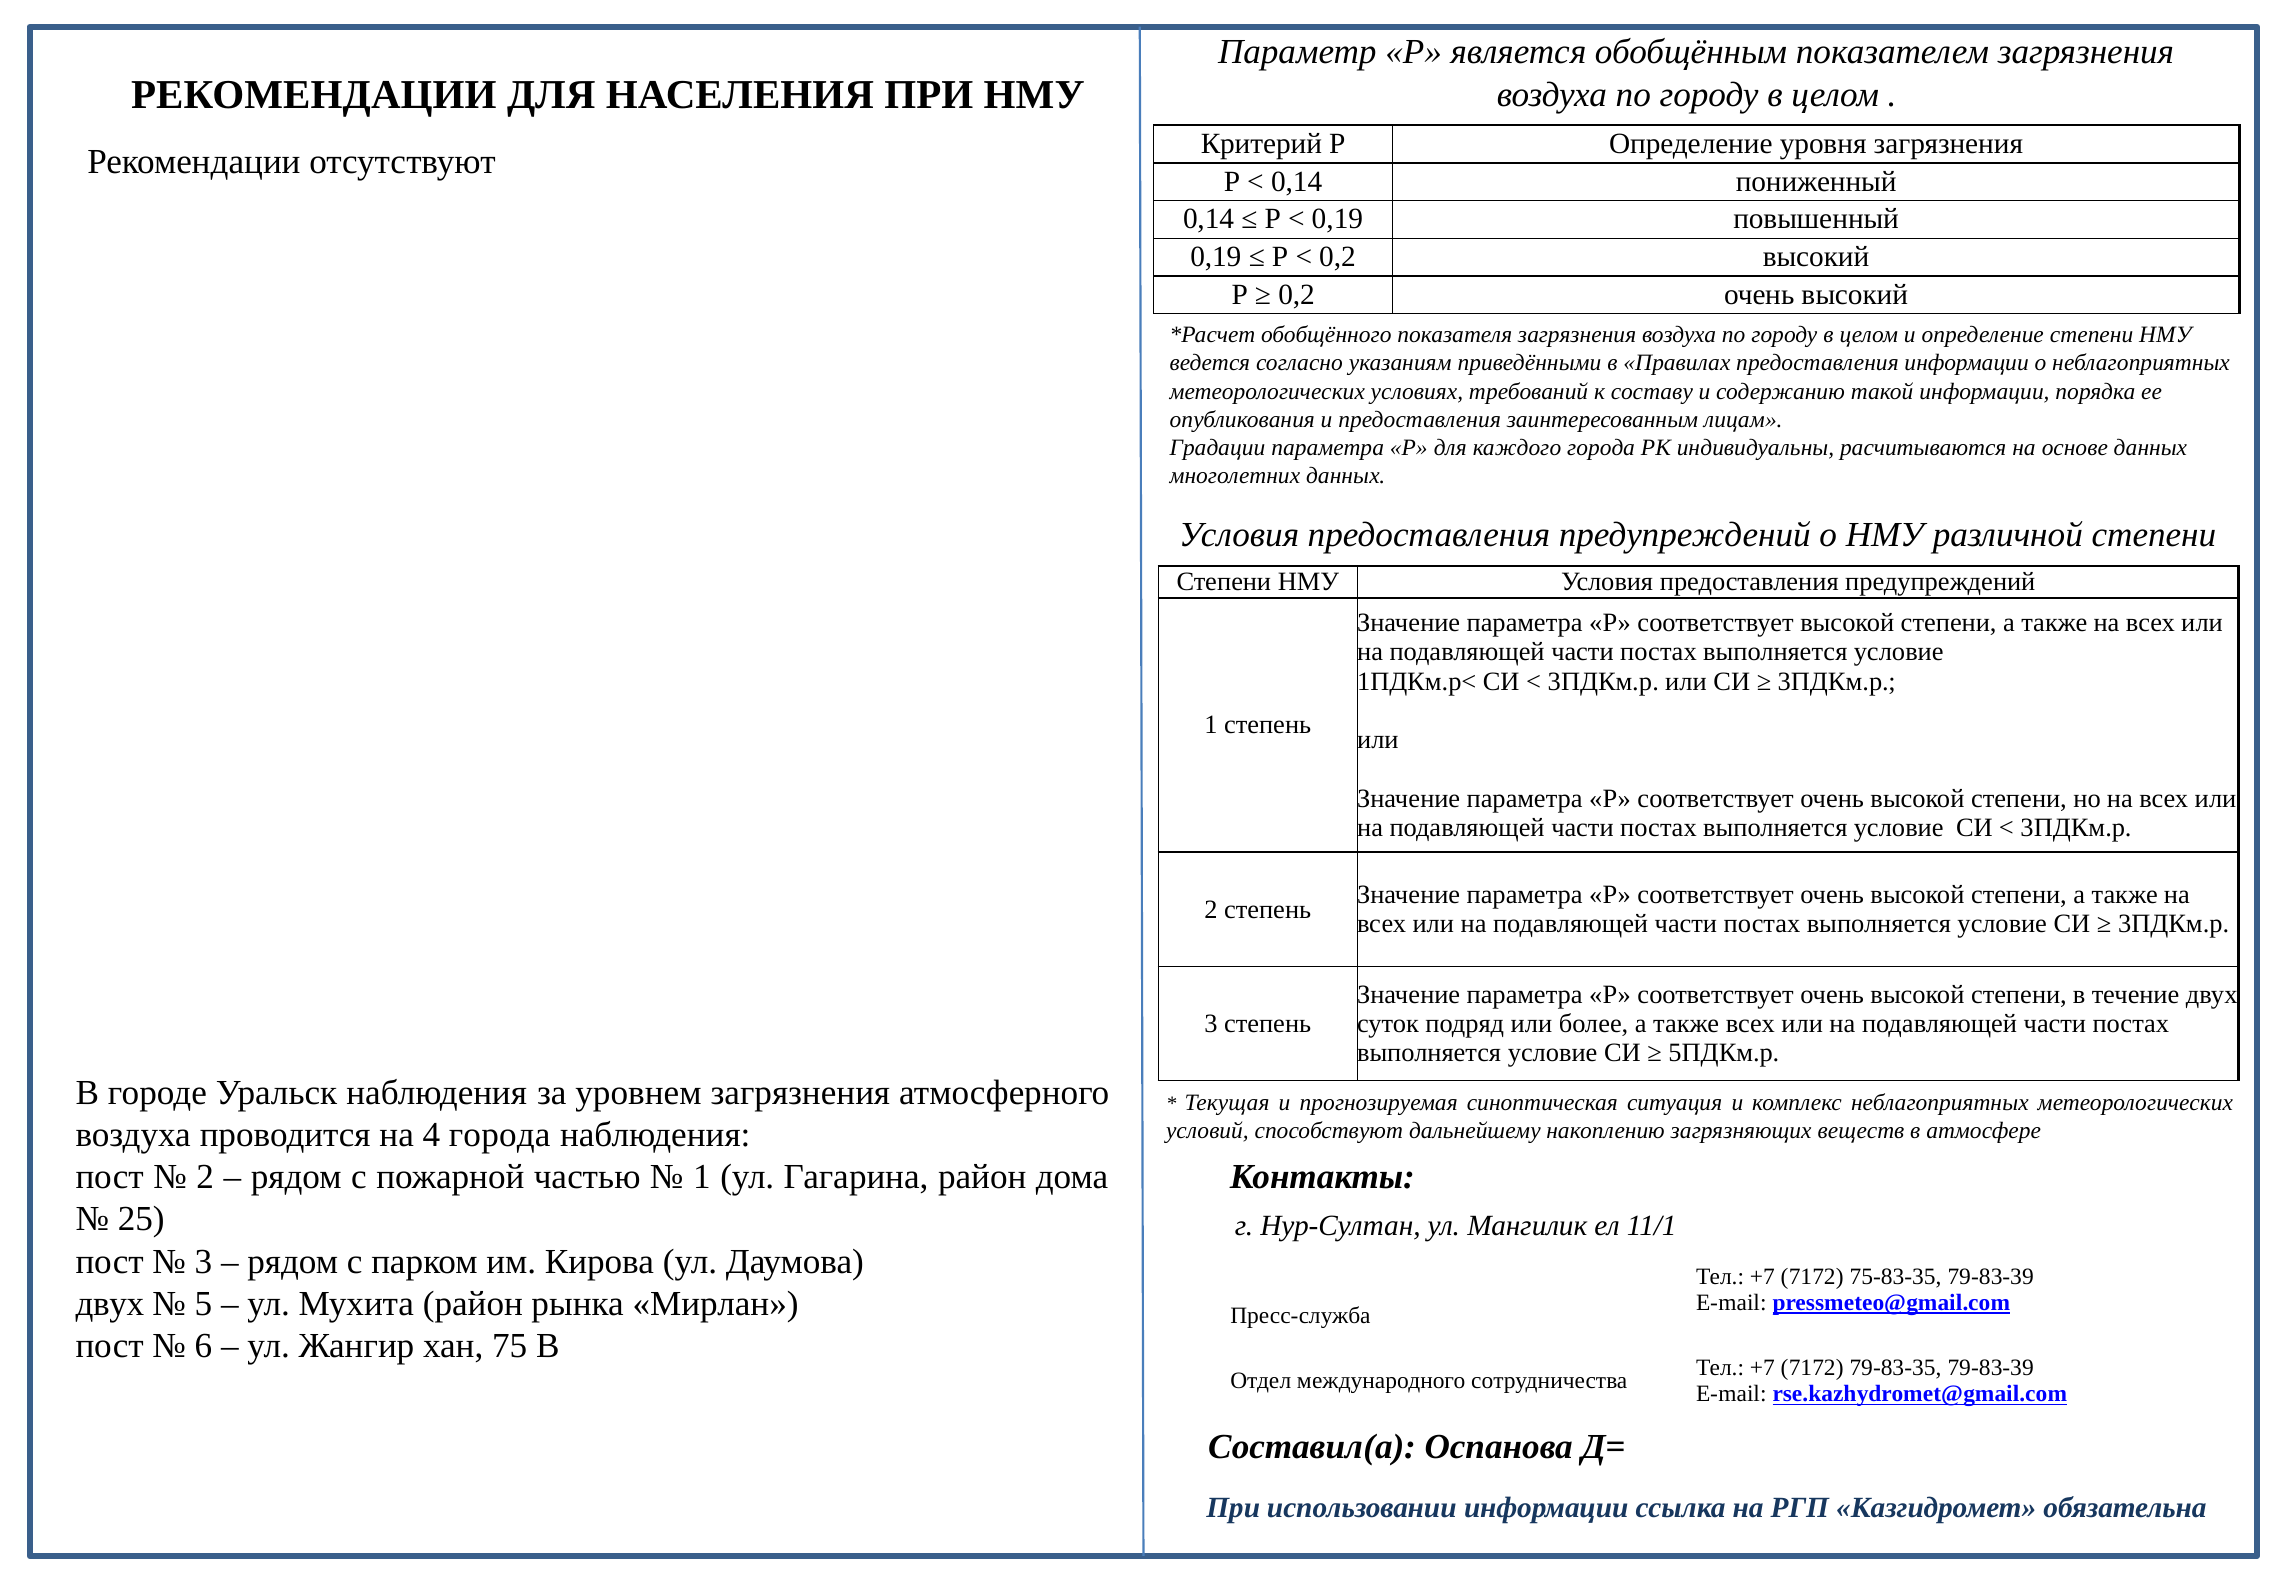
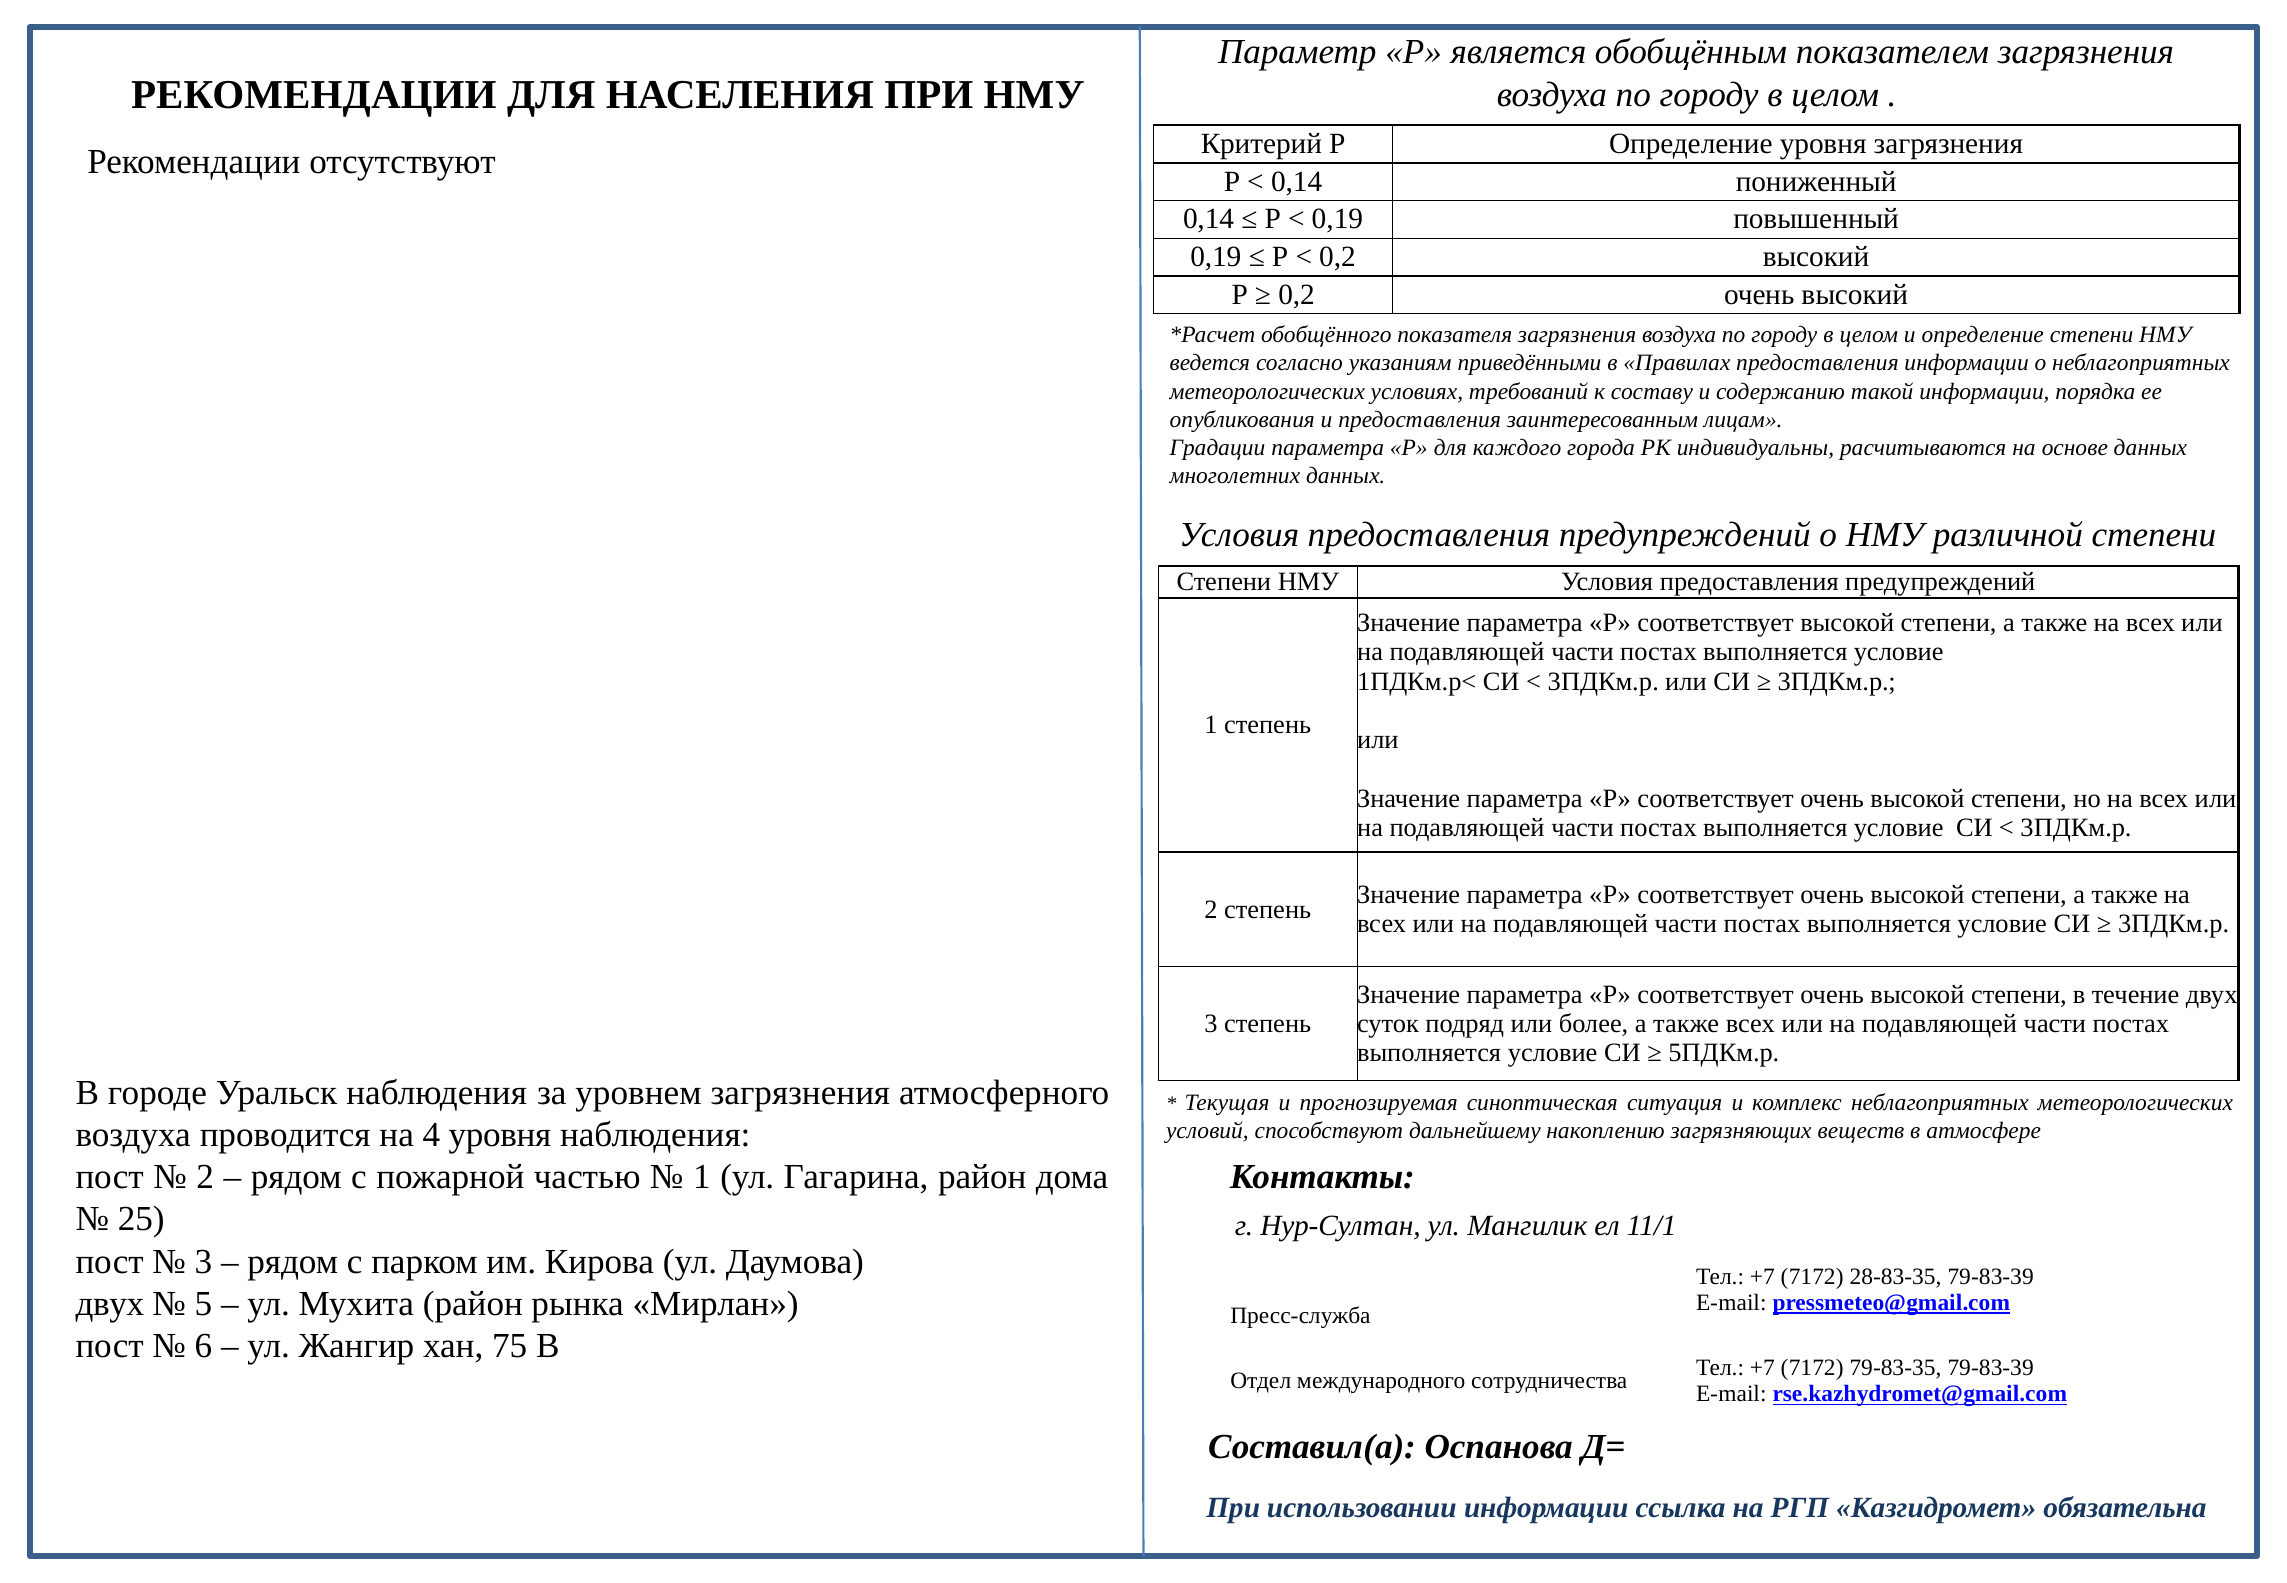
4 города: города -> уровня
75-83-35: 75-83-35 -> 28-83-35
